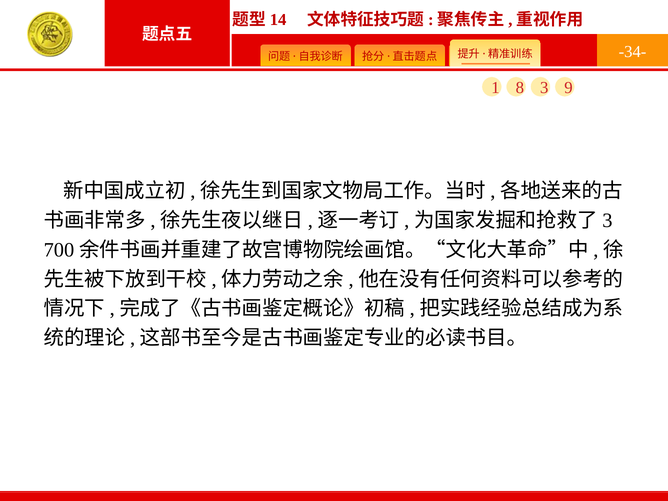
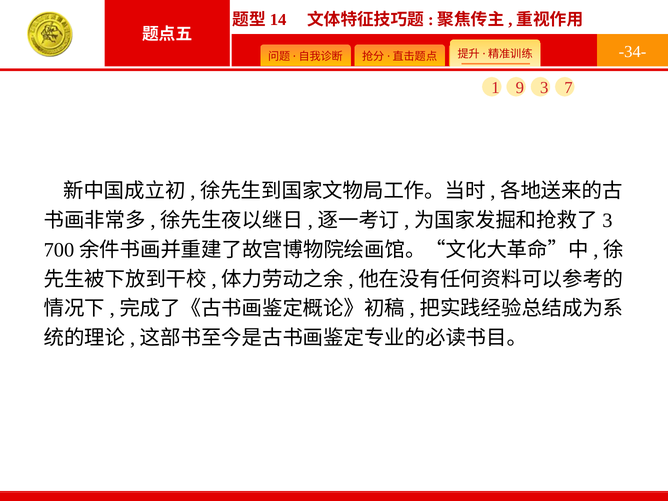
8: 8 -> 9
9: 9 -> 7
